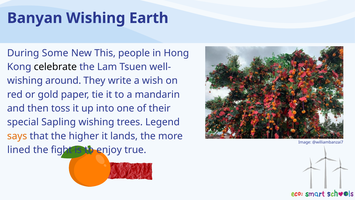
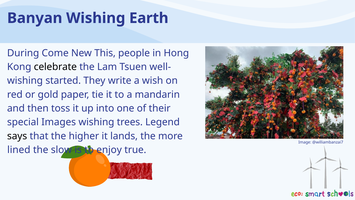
Some: Some -> Come
around: around -> started
Sapling: Sapling -> Images
says colour: orange -> black
fight: fight -> slow
